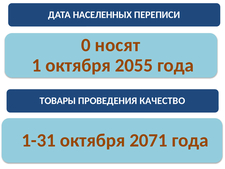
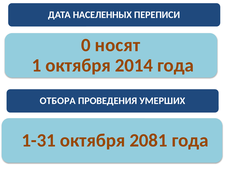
2055: 2055 -> 2014
ТОВАРЫ: ТОВАРЫ -> ОТБОРА
КАЧЕСТВО: КАЧЕСТВО -> УМЕРШИХ
2071: 2071 -> 2081
